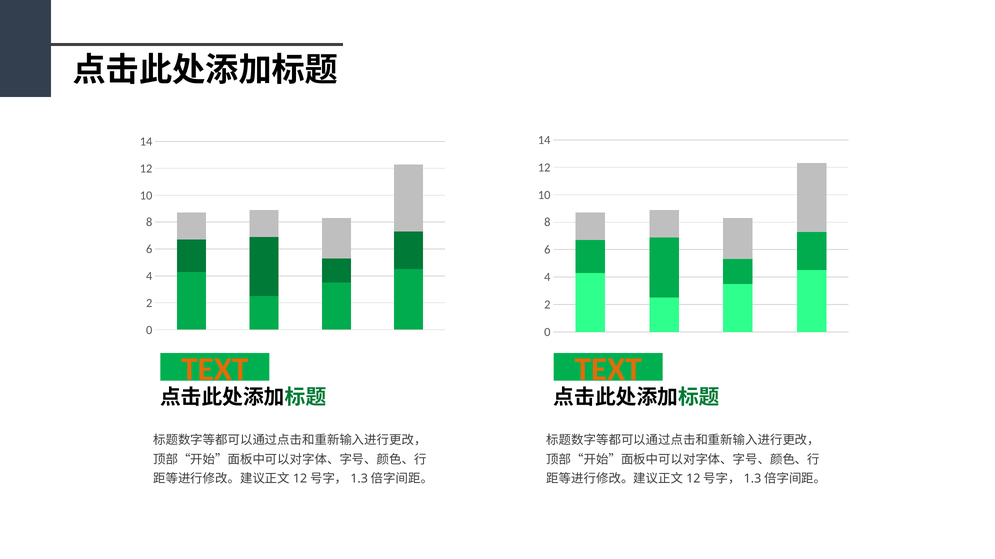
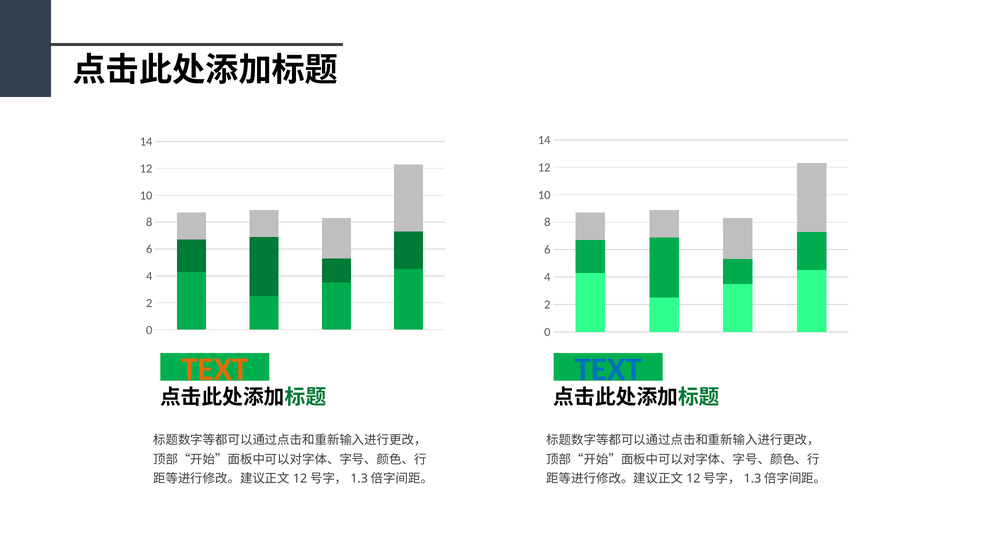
TEXT at (608, 370) colour: orange -> blue
